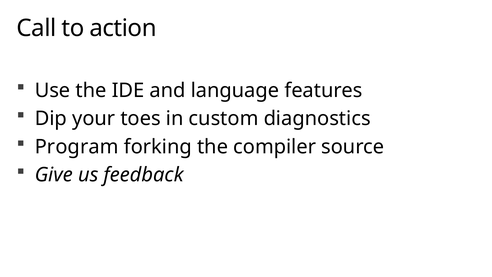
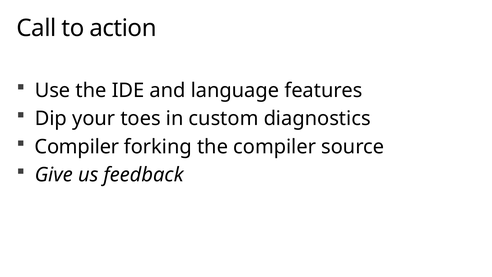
Program at (77, 147): Program -> Compiler
